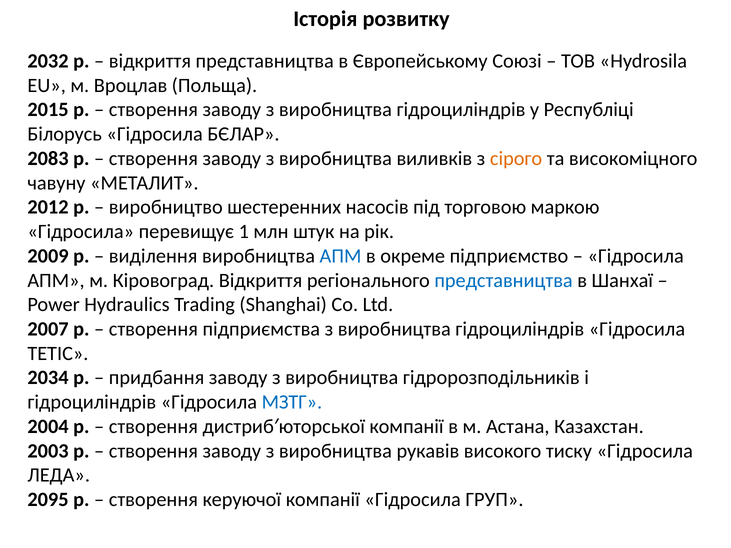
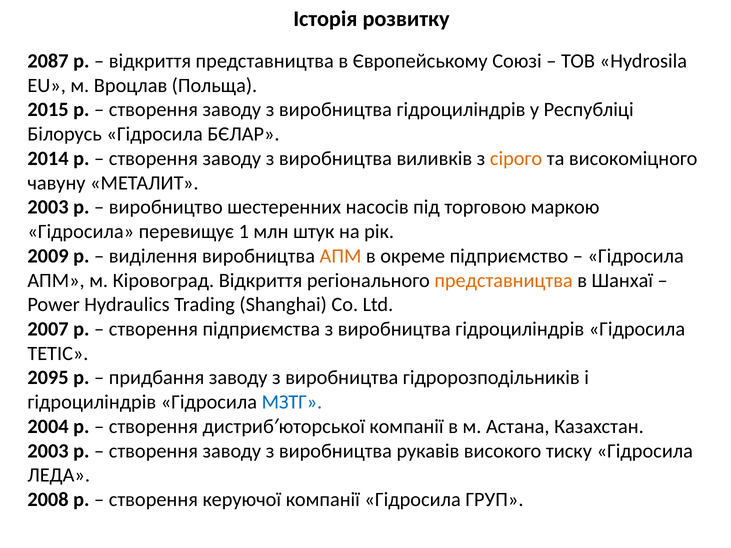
2032: 2032 -> 2087
2083: 2083 -> 2014
2012 at (48, 207): 2012 -> 2003
АПМ at (341, 256) colour: blue -> orange
представництва at (504, 280) colour: blue -> orange
2034: 2034 -> 2095
2095: 2095 -> 2008
